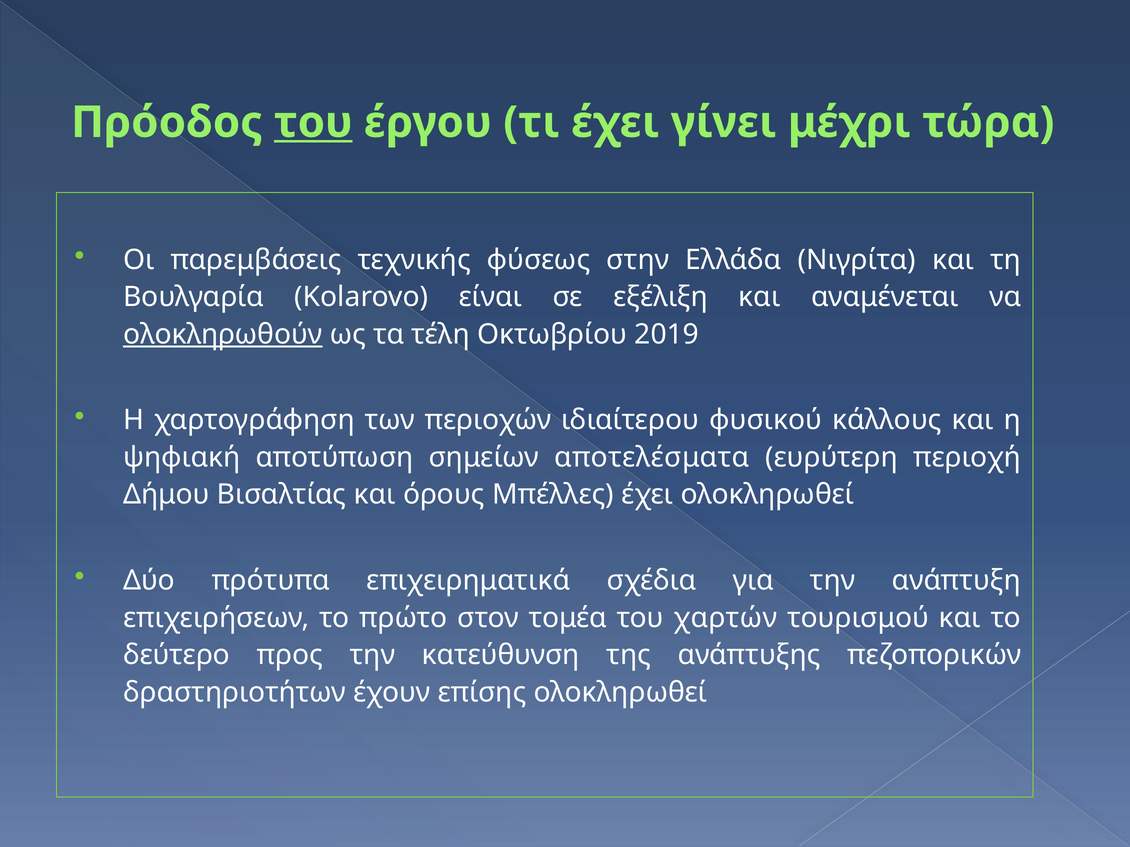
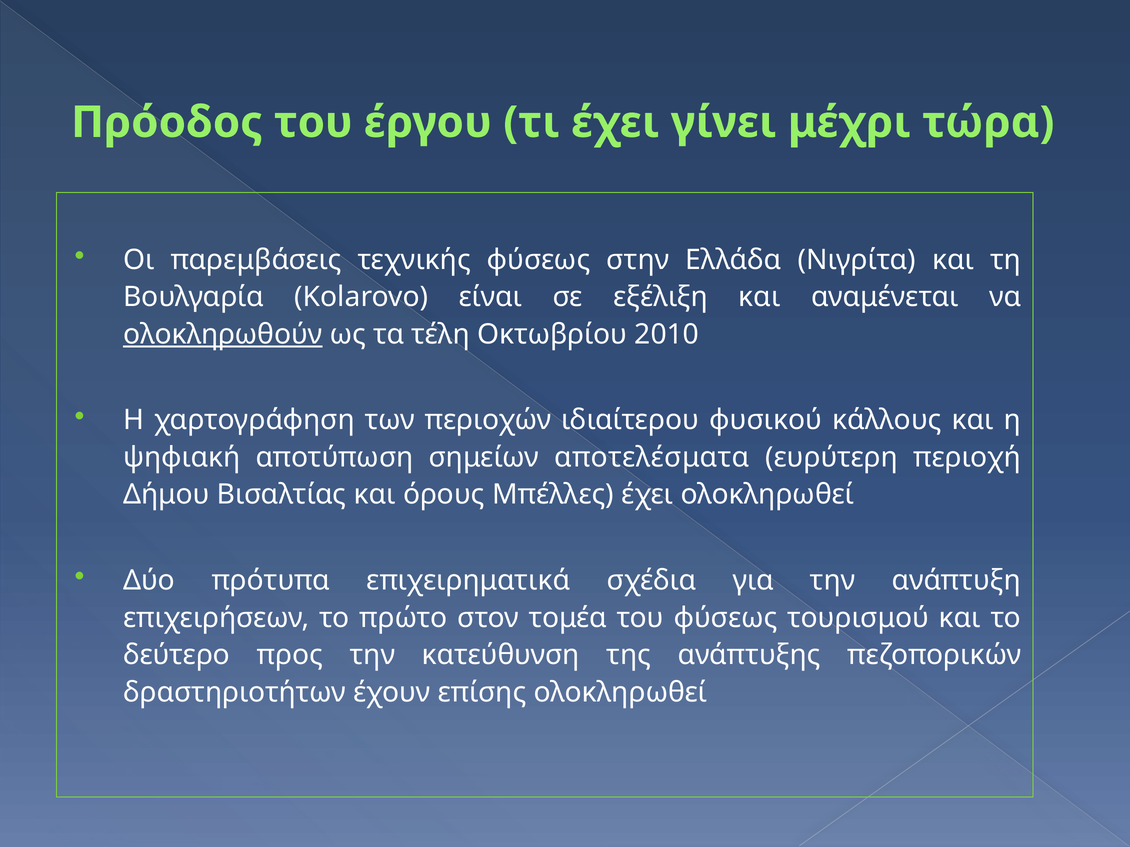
του at (313, 123) underline: present -> none
2019: 2019 -> 2010
του χαρτών: χαρτών -> φύσεως
